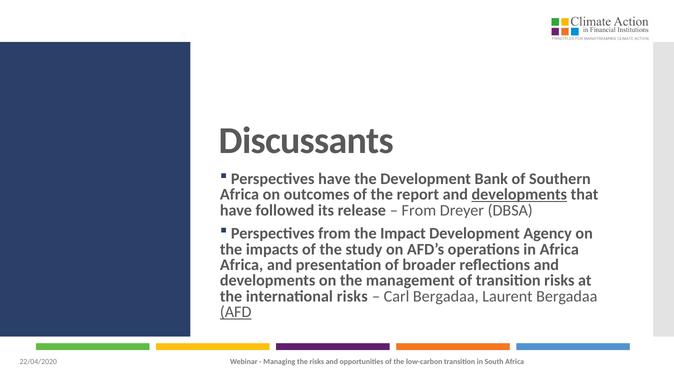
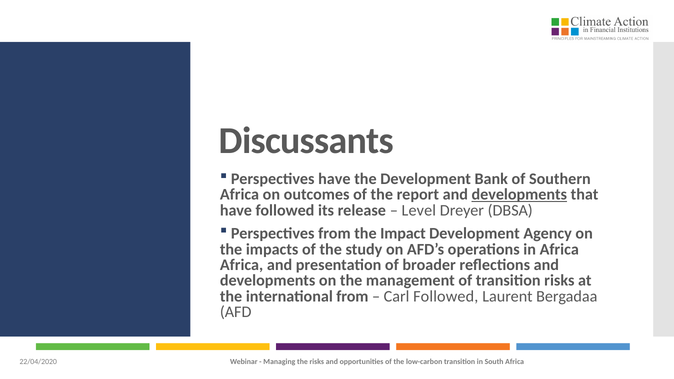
From at (419, 210): From -> Level
international risks: risks -> from
Carl Bergadaa: Bergadaa -> Followed
AFD underline: present -> none
